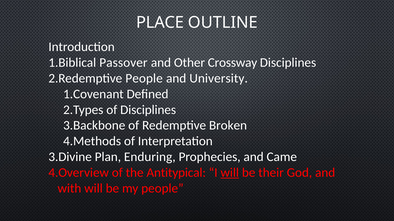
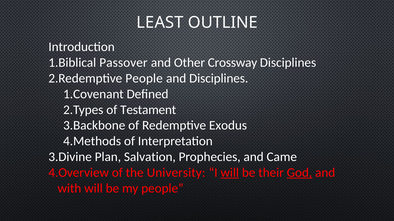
PLACE: PLACE -> LEAST
and University: University -> Disciplines
of Disciplines: Disciplines -> Testament
Broken: Broken -> Exodus
Enduring: Enduring -> Salvation
Antitypical: Antitypical -> University
God underline: none -> present
